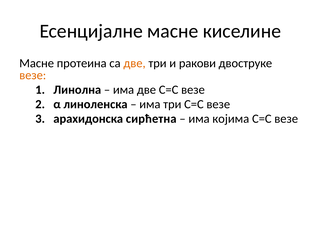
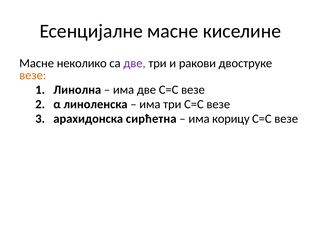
протеина: протеина -> неколико
две at (135, 63) colour: orange -> purple
којима: којима -> корицу
